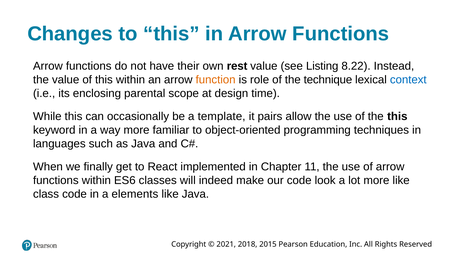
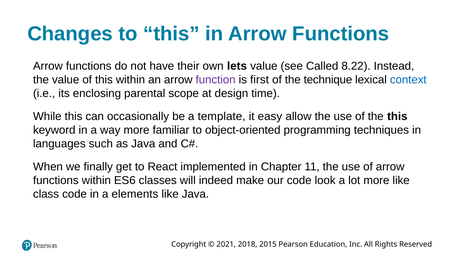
rest: rest -> lets
Listing: Listing -> Called
function colour: orange -> purple
role: role -> first
pairs: pairs -> easy
